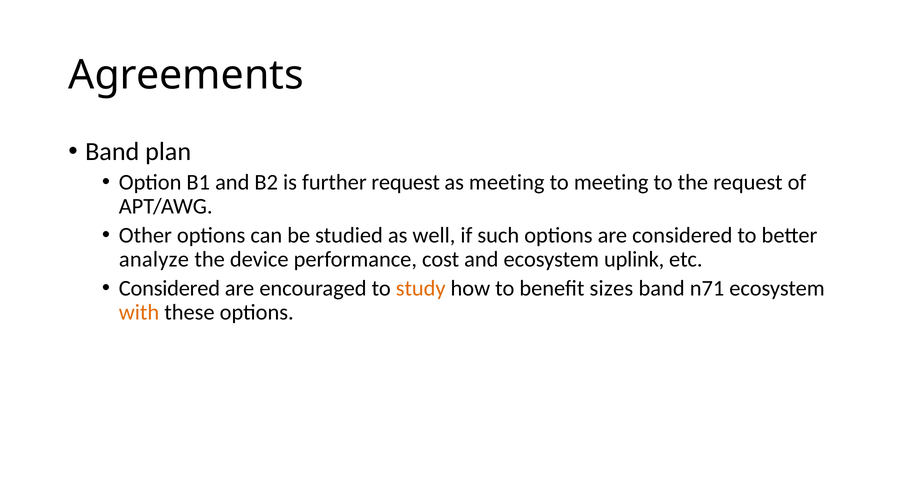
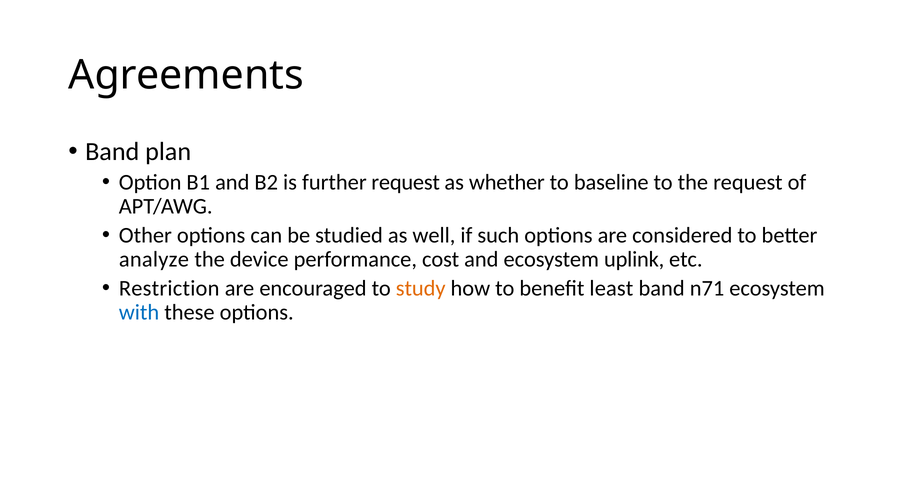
as meeting: meeting -> whether
to meeting: meeting -> baseline
Considered at (169, 289): Considered -> Restriction
sizes: sizes -> least
with colour: orange -> blue
